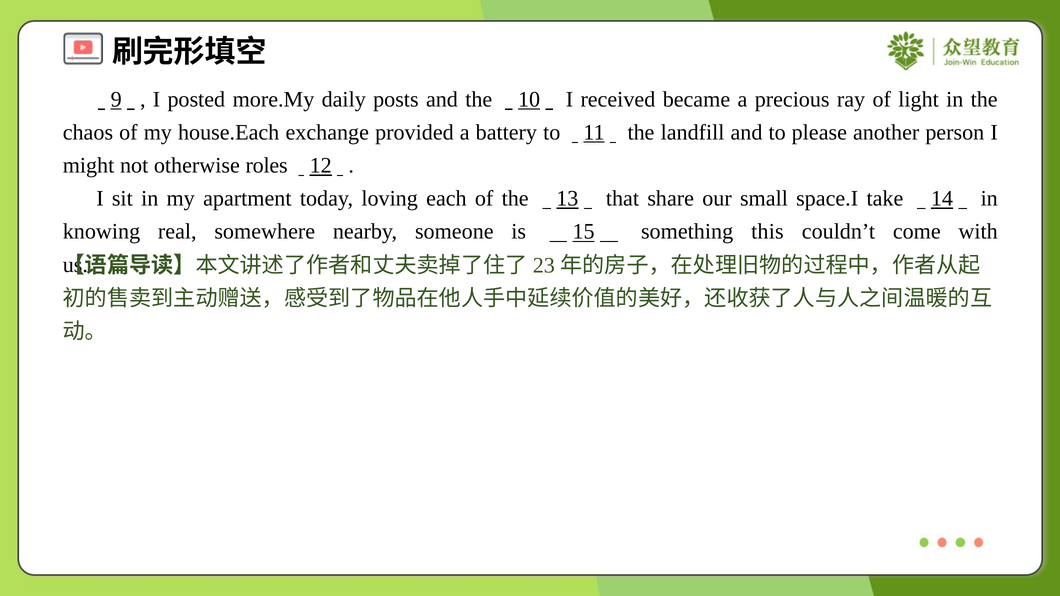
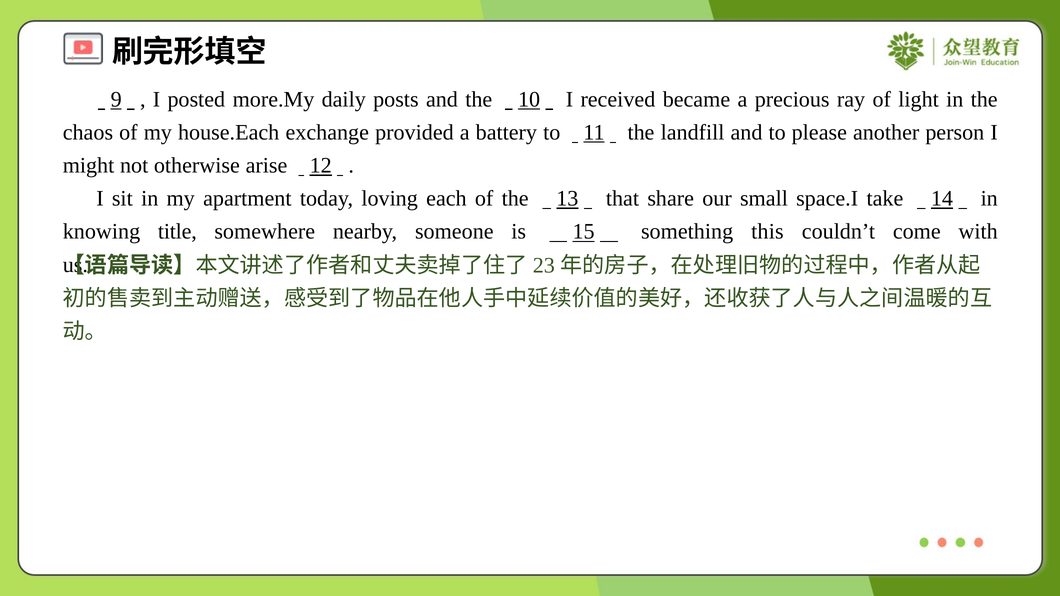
roles: roles -> arise
real: real -> title
